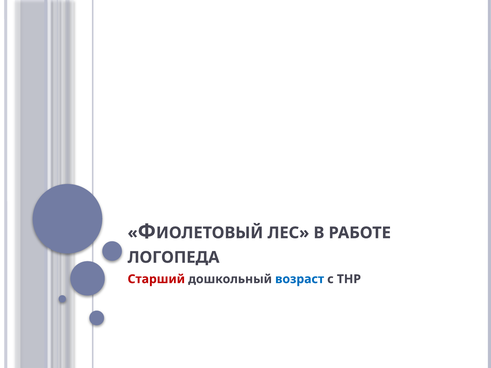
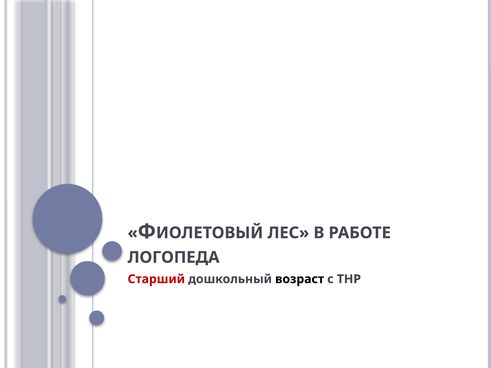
возраст colour: blue -> black
